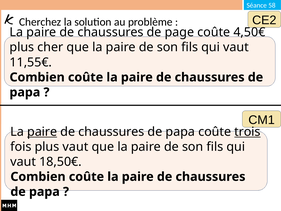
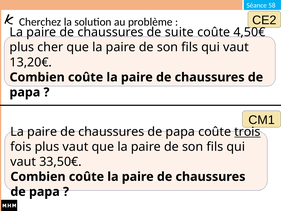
page: page -> suite
11,55€: 11,55€ -> 13,20€
paire at (42, 132) underline: present -> none
18,50€: 18,50€ -> 33,50€
